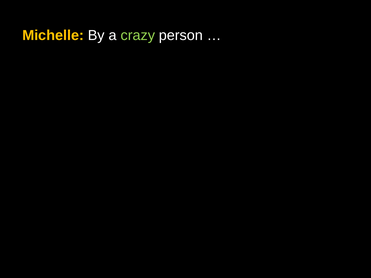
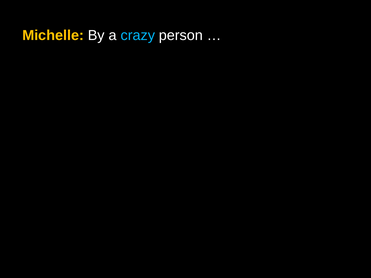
crazy colour: light green -> light blue
